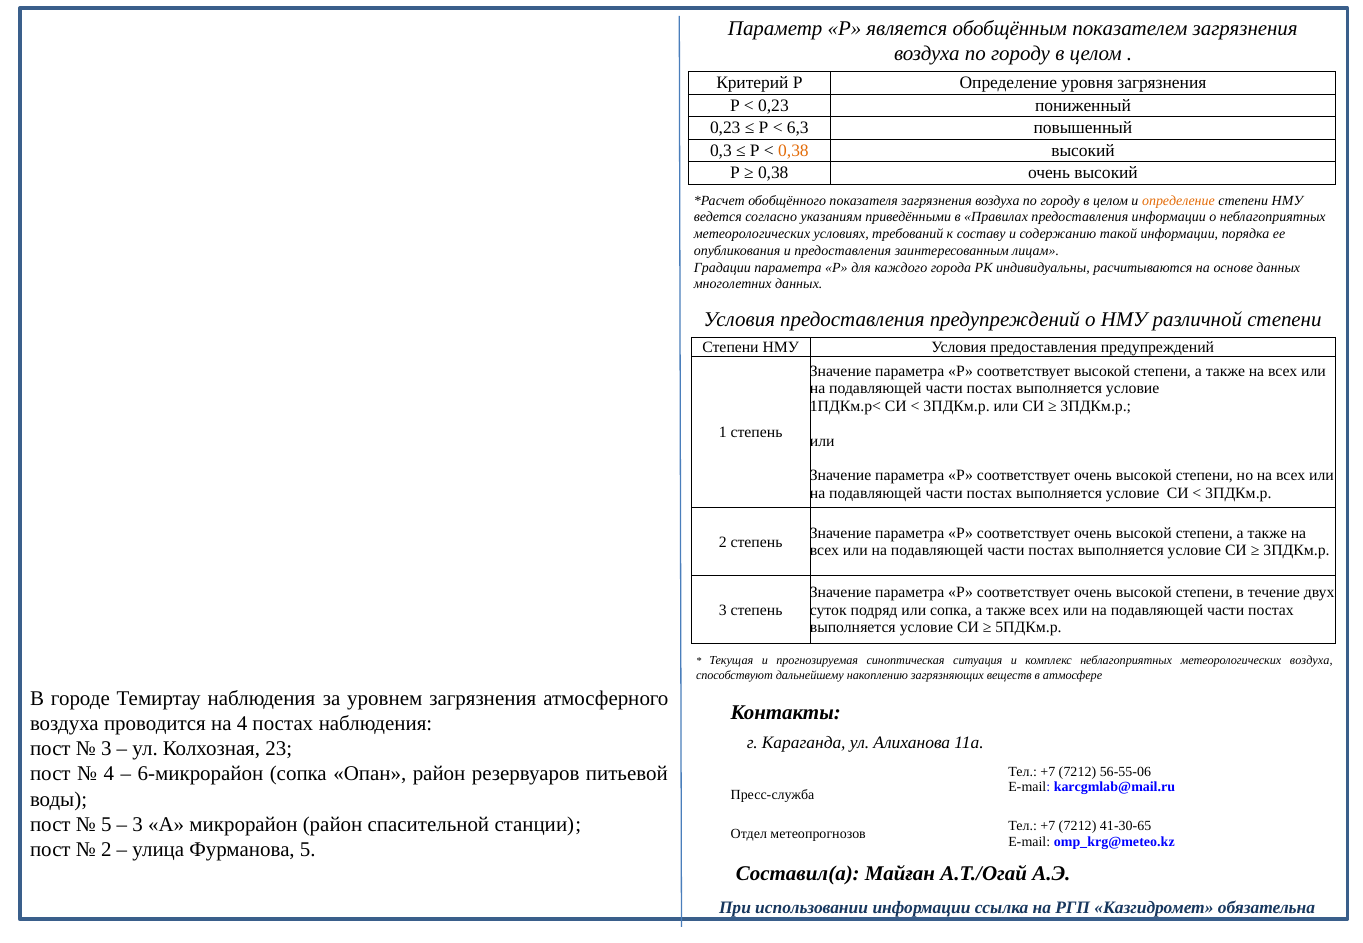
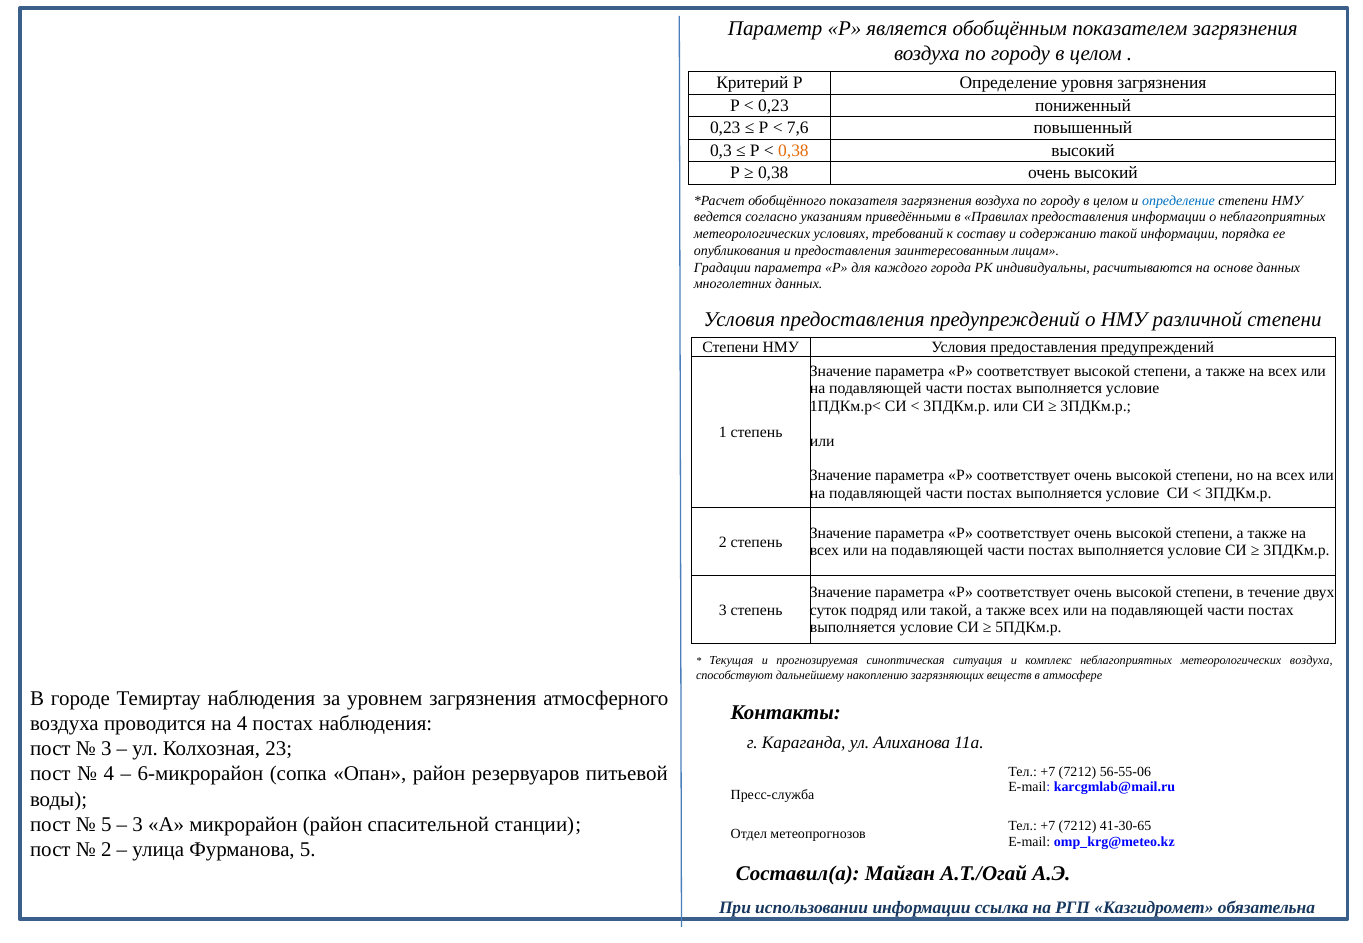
6,3: 6,3 -> 7,6
определение at (1178, 201) colour: orange -> blue
или сопка: сопка -> такой
